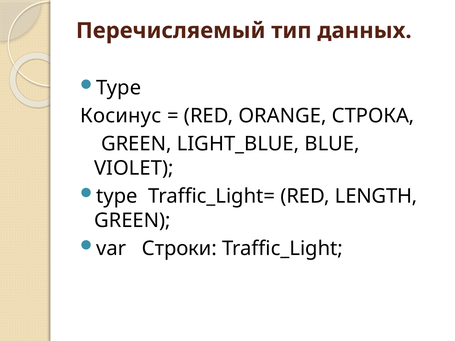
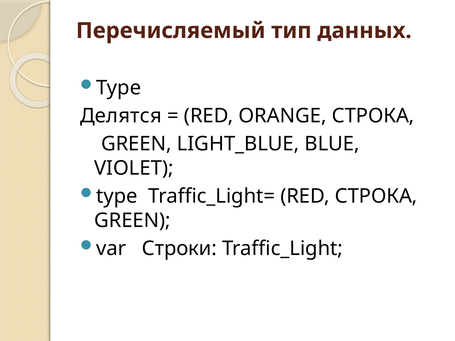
Косинус: Косинус -> Делятся
RED LENGTH: LENGTH -> СТРОКА
